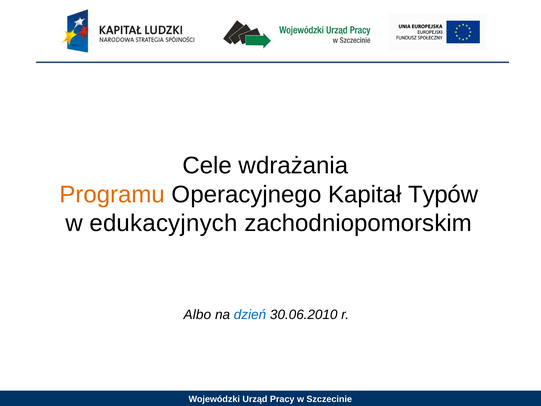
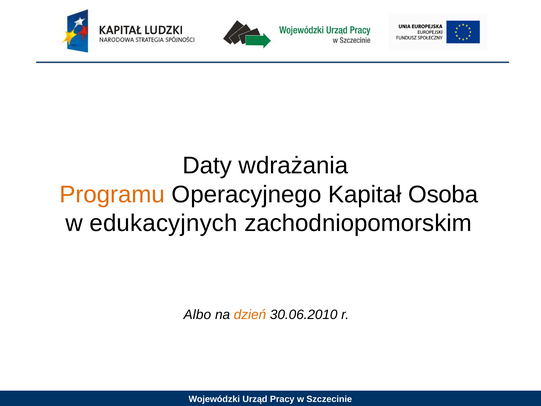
Cele: Cele -> Daty
Typów: Typów -> Osoba
dzień colour: blue -> orange
